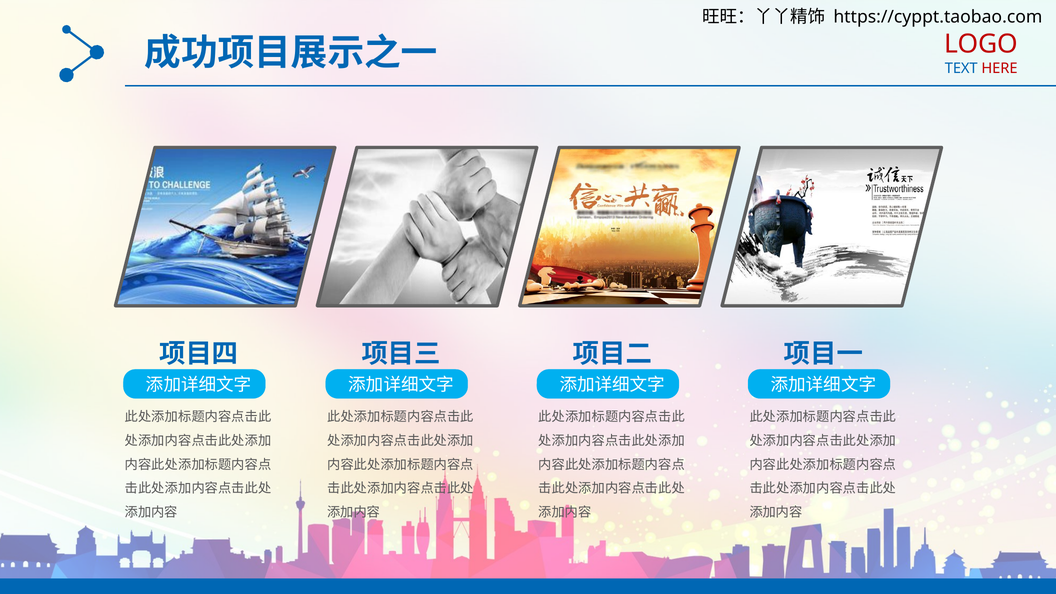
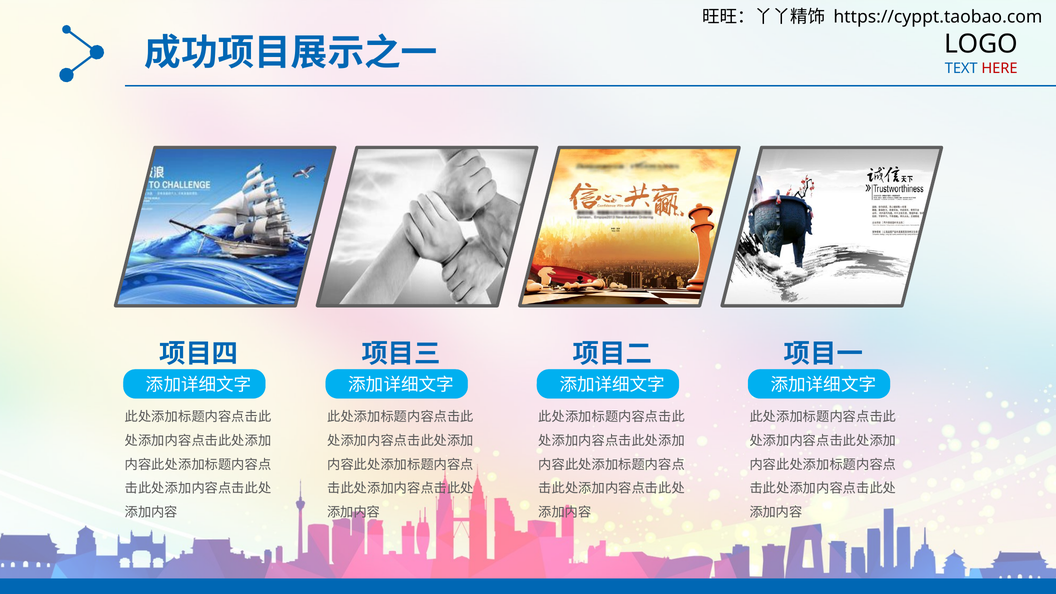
LOGO colour: red -> black
